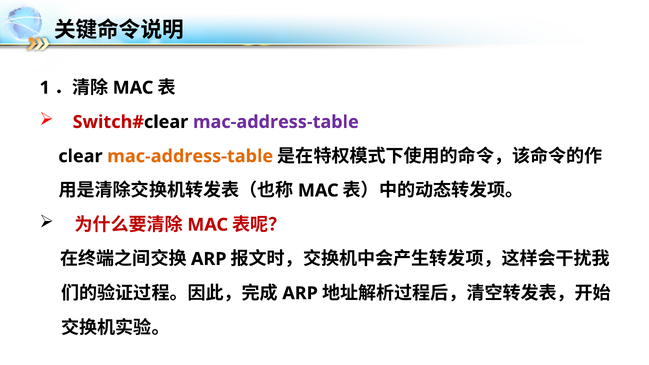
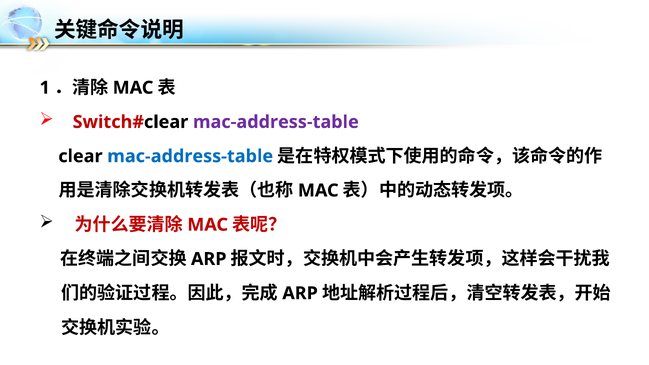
mac-address-table at (190, 156) colour: orange -> blue
